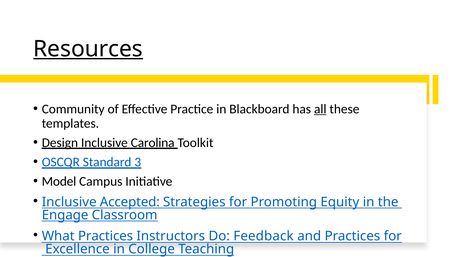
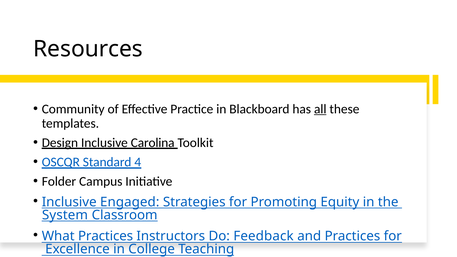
Resources underline: present -> none
3: 3 -> 4
Model: Model -> Folder
Accepted: Accepted -> Engaged
Engage: Engage -> System
